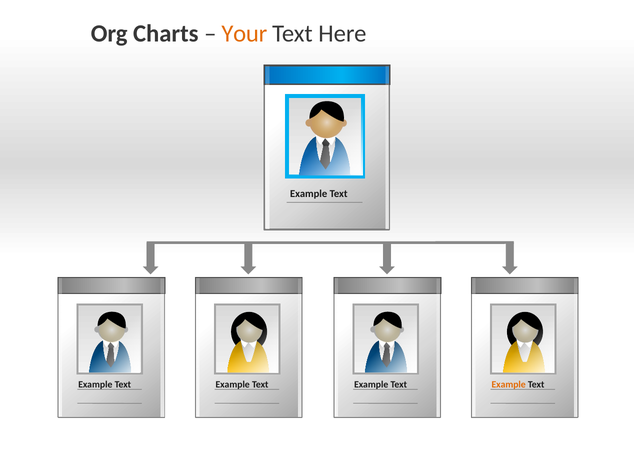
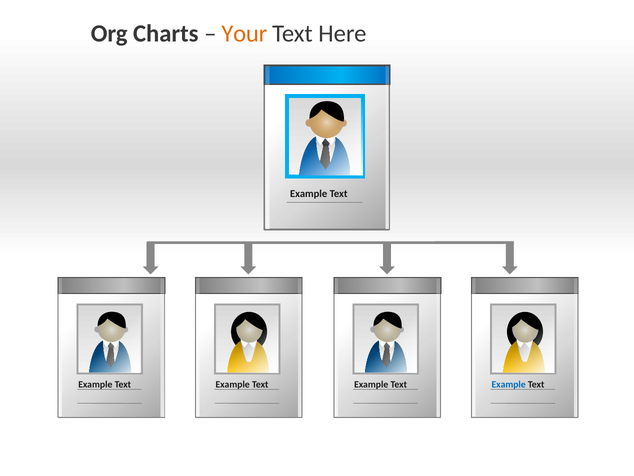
Example at (509, 384) colour: orange -> blue
